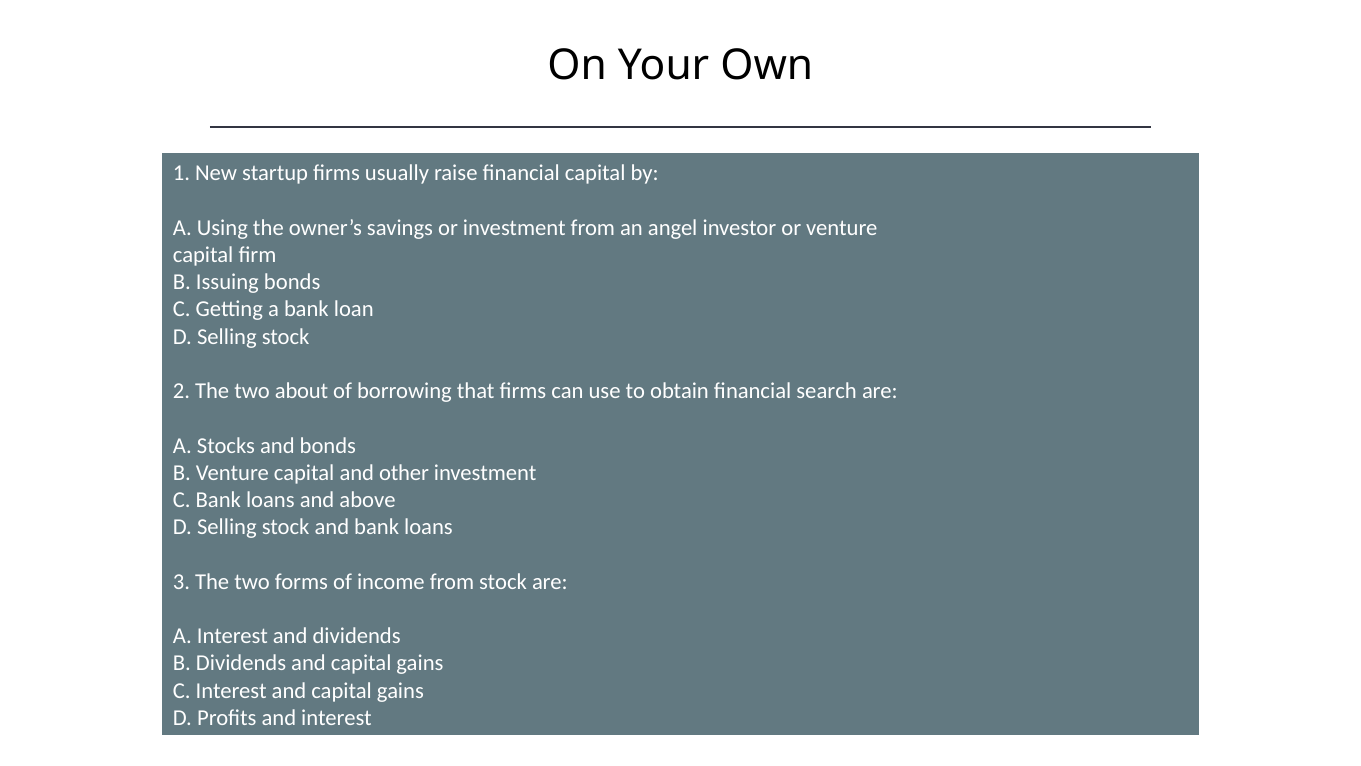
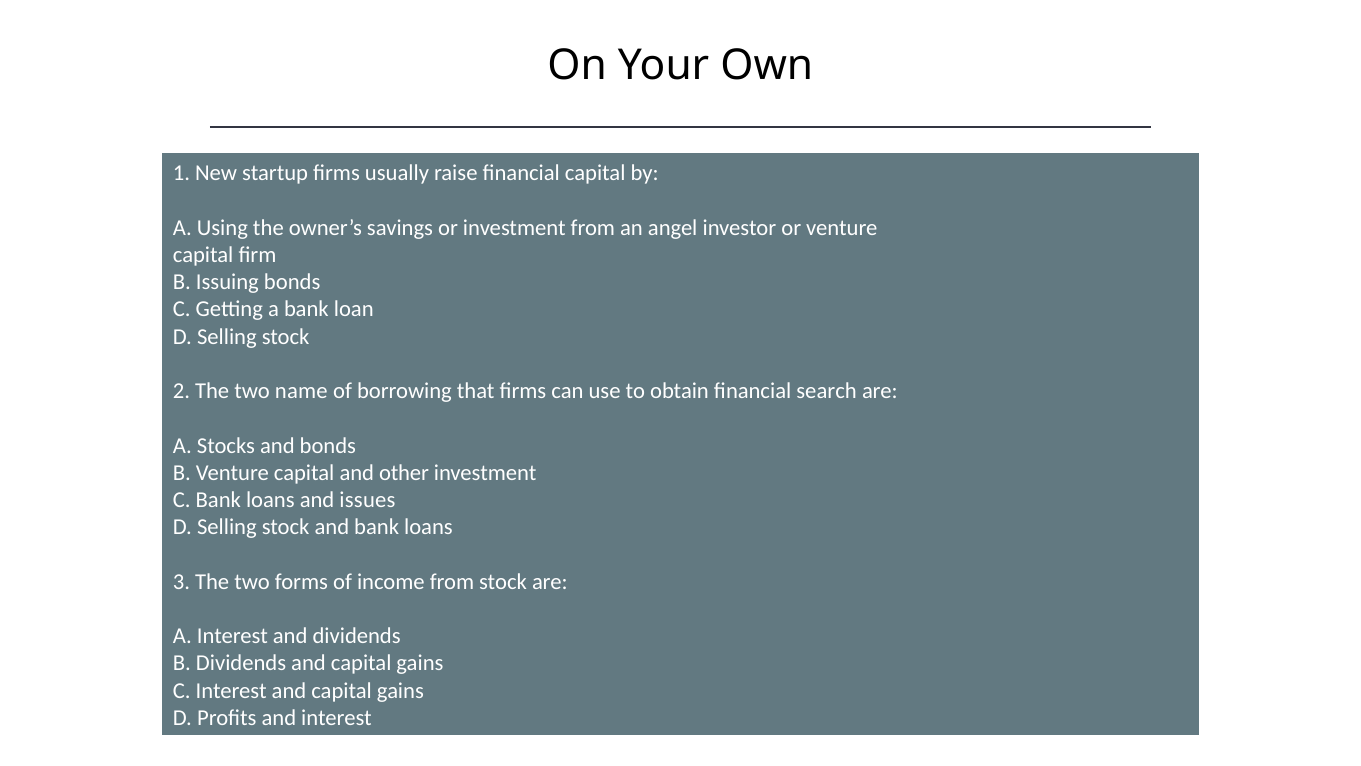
about: about -> name
above: above -> issues
